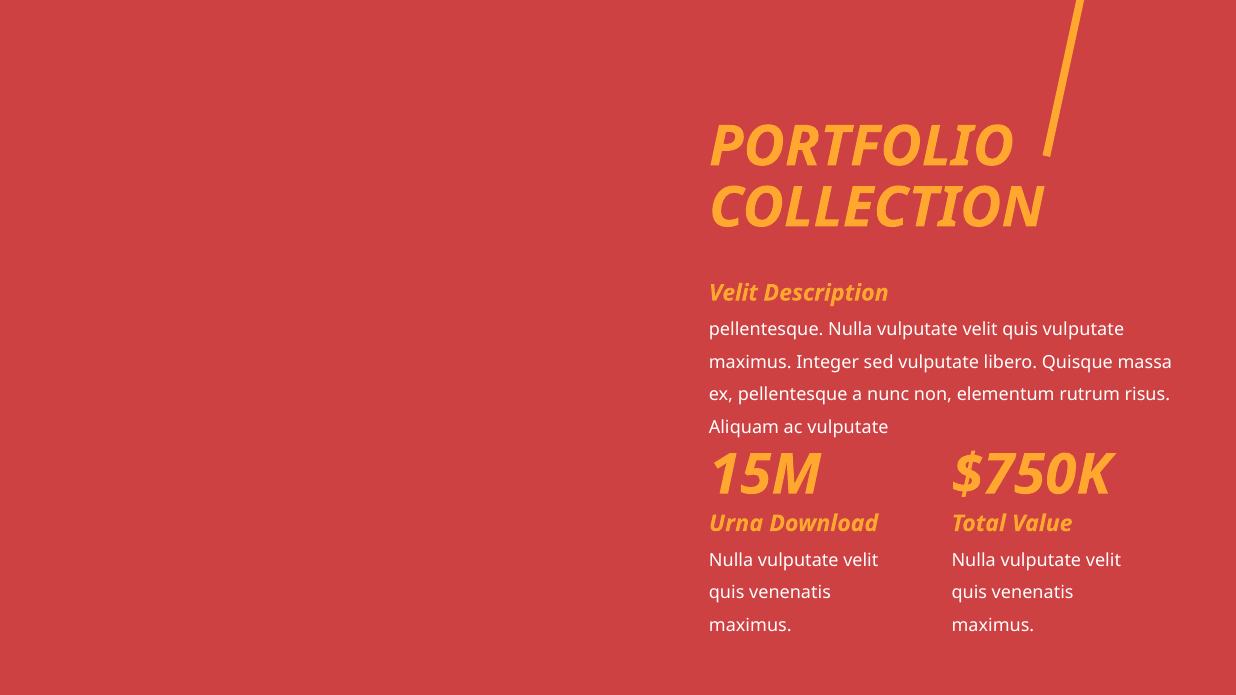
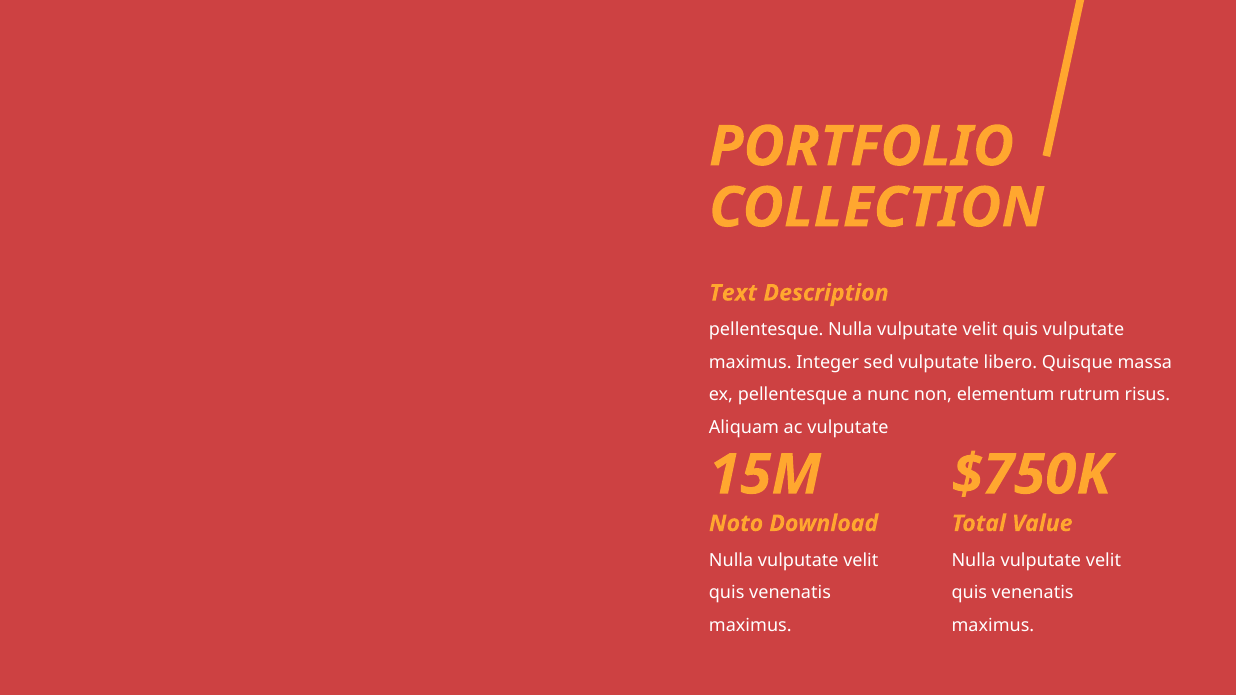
Velit at (733, 293): Velit -> Text
Urna: Urna -> Noto
